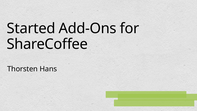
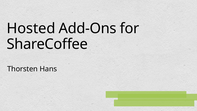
Started: Started -> Hosted
